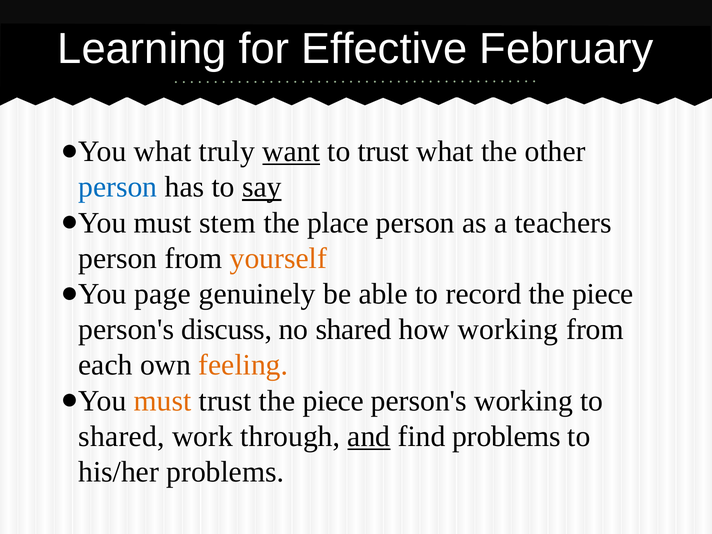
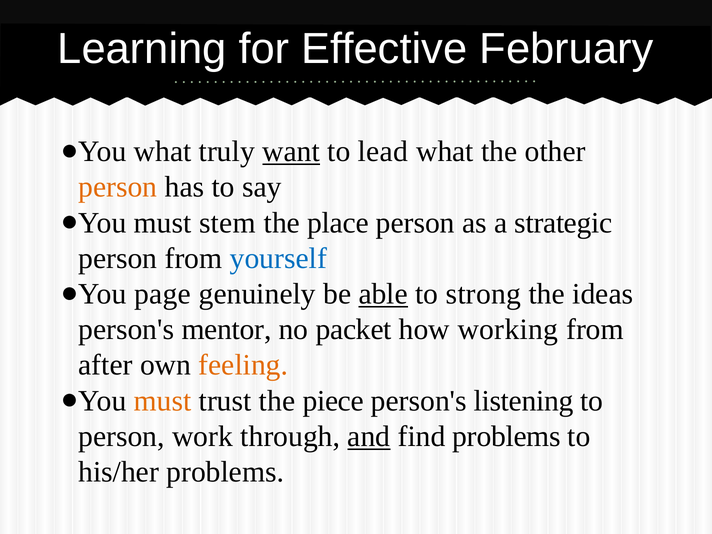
to trust: trust -> lead
person at (118, 187) colour: blue -> orange
say underline: present -> none
teachers: teachers -> strategic
yourself colour: orange -> blue
able underline: none -> present
record: record -> strong
piece at (603, 294): piece -> ideas
discuss: discuss -> mentor
no shared: shared -> packet
each: each -> after
person's working: working -> listening
shared at (121, 436): shared -> person
